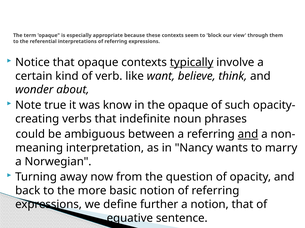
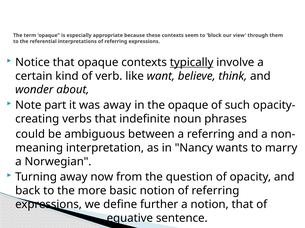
true: true -> part
was know: know -> away
and at (248, 135) underline: present -> none
